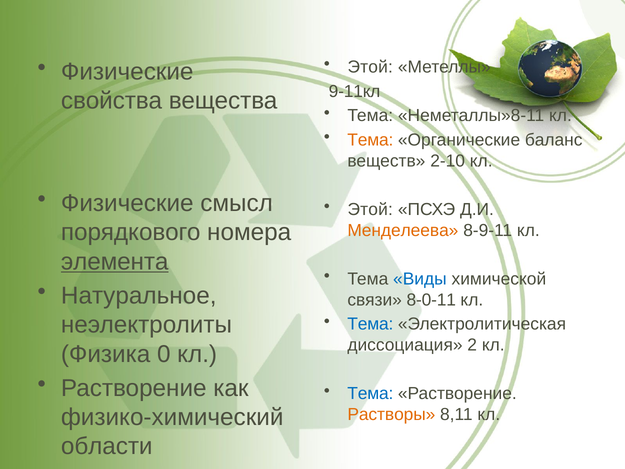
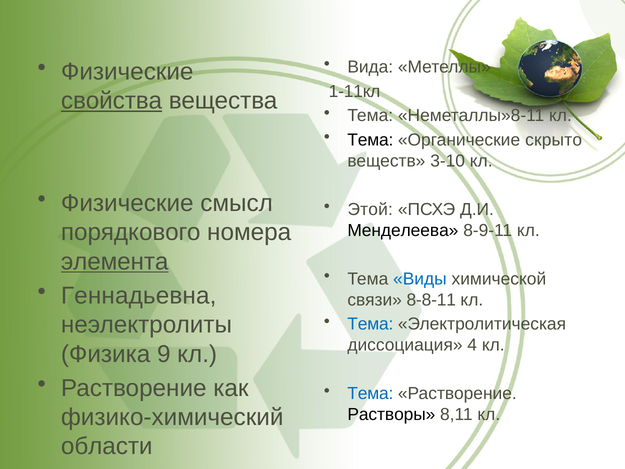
Этой at (370, 67): Этой -> Вида
9-11кл: 9-11кл -> 1-11кл
свойства underline: none -> present
Тема at (370, 140) colour: orange -> black
баланс: баланс -> скрыто
2-10: 2-10 -> 3-10
Менделеева colour: orange -> black
Натуральное: Натуральное -> Геннадьевна
8-0-11: 8-0-11 -> 8-8-11
2: 2 -> 4
0: 0 -> 9
Растворы colour: orange -> black
